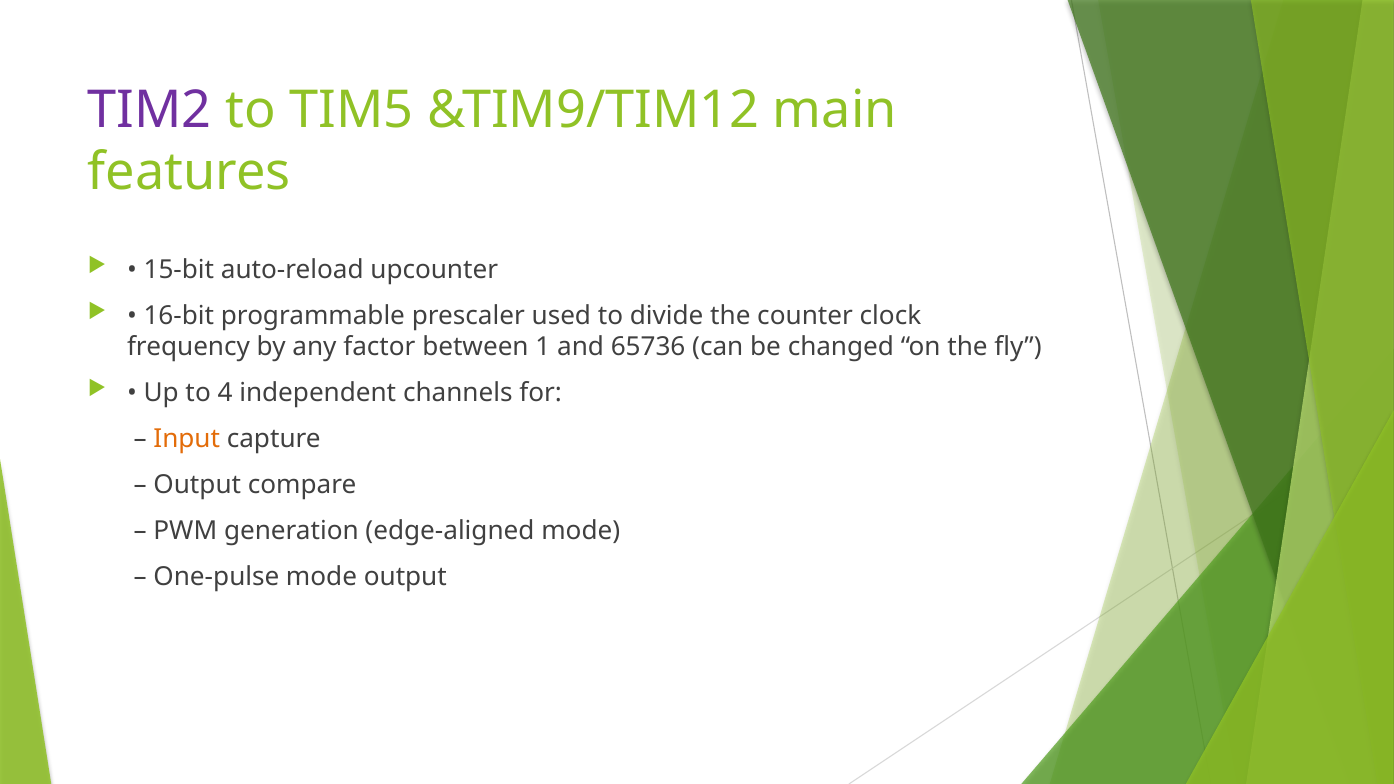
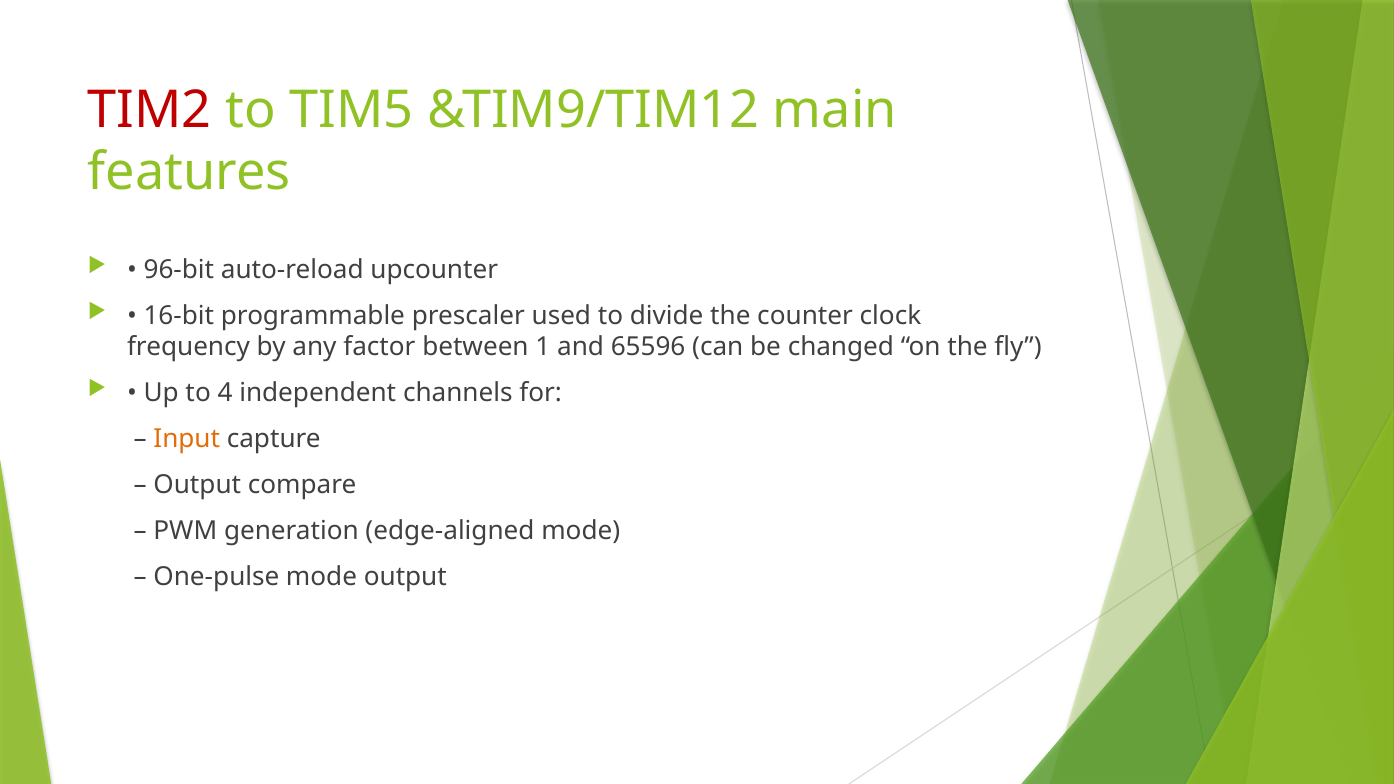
TIM2 colour: purple -> red
15-bit: 15-bit -> 96-bit
65736: 65736 -> 65596
